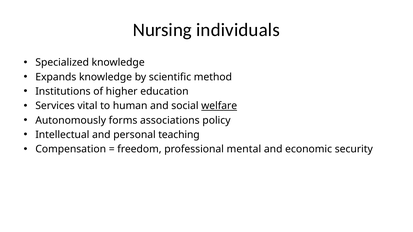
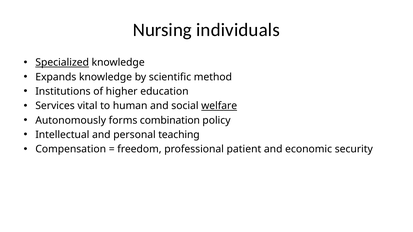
Specialized underline: none -> present
associations: associations -> combination
mental: mental -> patient
